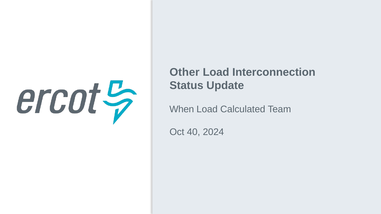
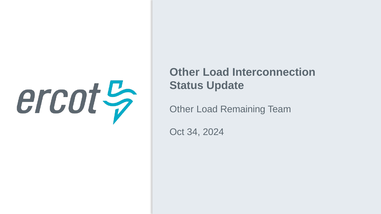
When at (182, 109): When -> Other
Calculated: Calculated -> Remaining
40: 40 -> 34
